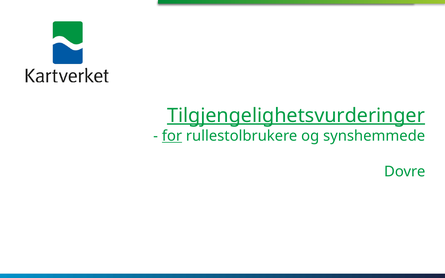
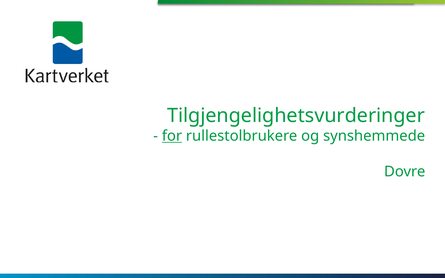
Tilgjengelighetsvurderinger underline: present -> none
